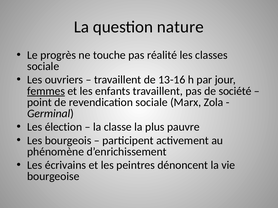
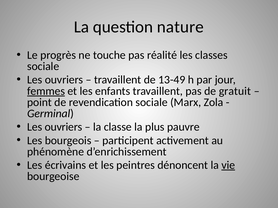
13-16: 13-16 -> 13-49
société: société -> gratuit
élection at (63, 127): élection -> ouvriers
vie underline: none -> present
